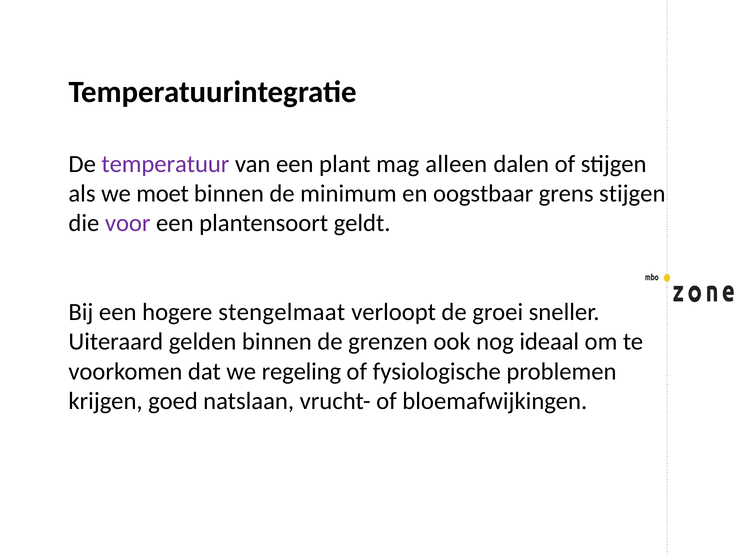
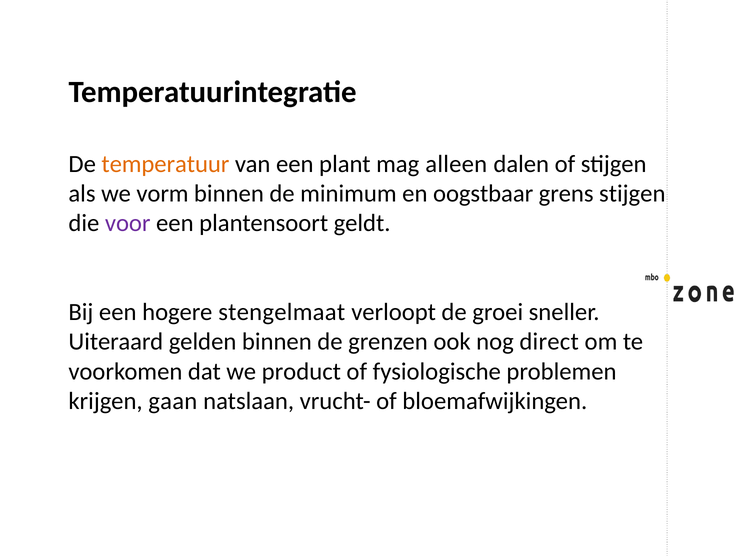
temperatuur colour: purple -> orange
moet: moet -> vorm
ideaal: ideaal -> direct
regeling: regeling -> product
goed: goed -> gaan
